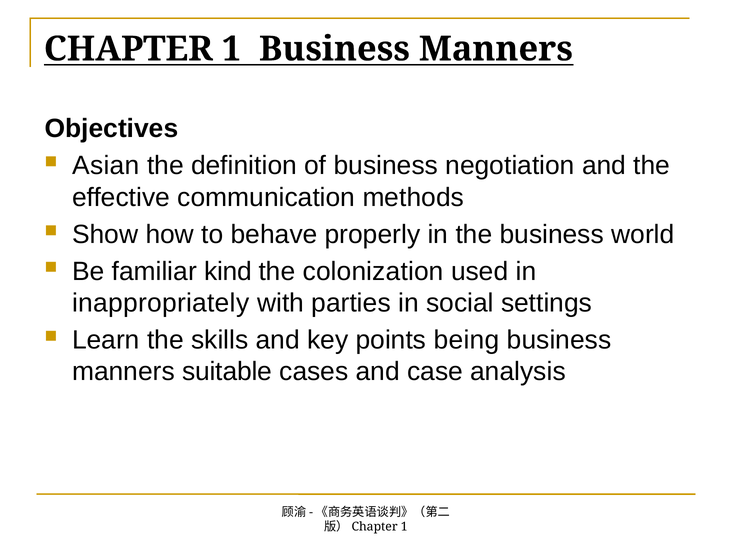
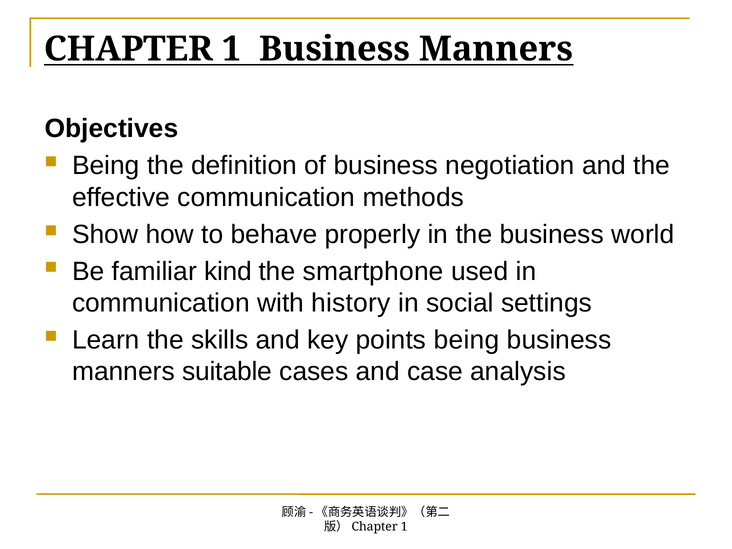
Asian at (106, 166): Asian -> Being
colonization: colonization -> smartphone
inappropriately at (161, 303): inappropriately -> communication
parties: parties -> history
